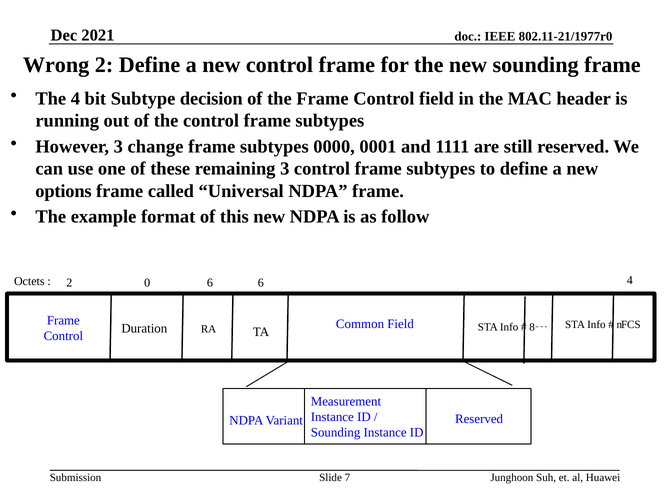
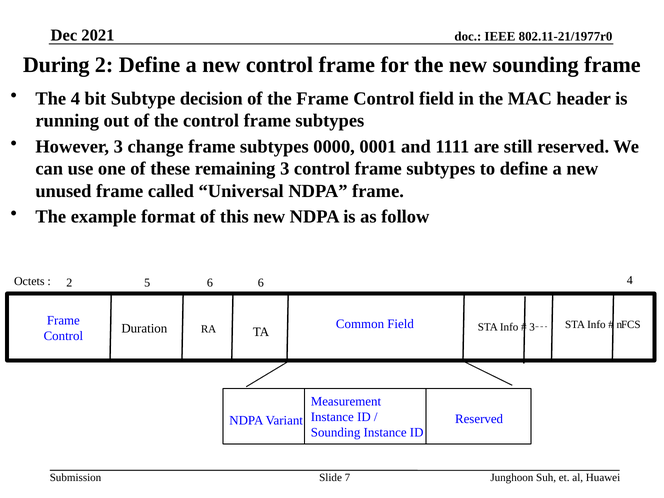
Wrong: Wrong -> During
options: options -> unused
0: 0 -> 5
8 at (532, 327): 8 -> 3
